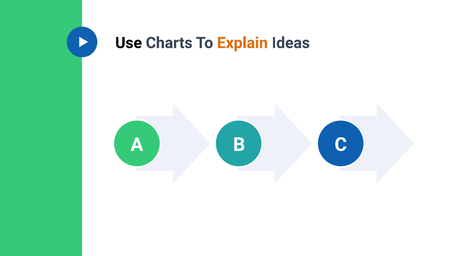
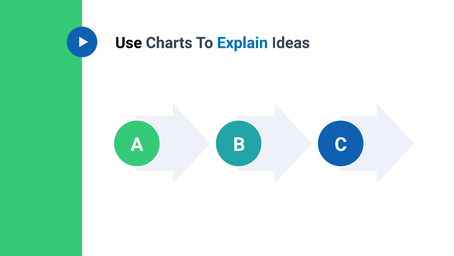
Explain colour: orange -> blue
